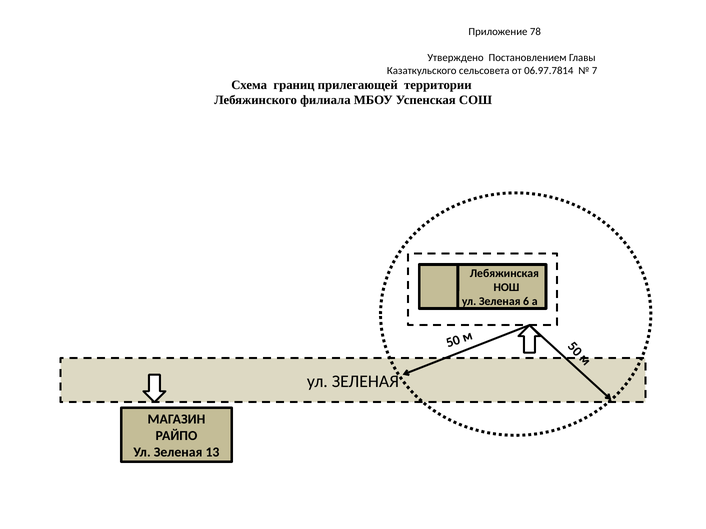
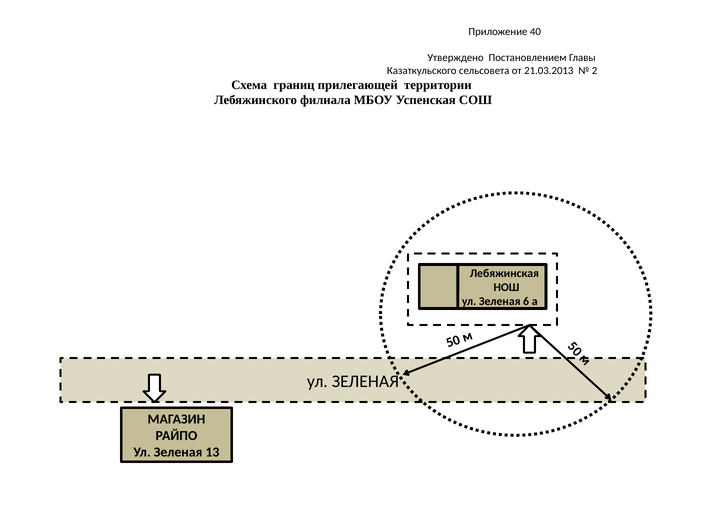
78: 78 -> 40
06.97.7814: 06.97.7814 -> 21.03.2013
7: 7 -> 2
